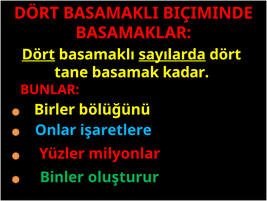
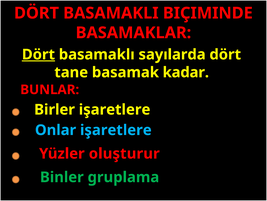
sayılarda underline: present -> none
Birler bölüğünü: bölüğünü -> işaretlere
milyonlar: milyonlar -> oluşturur
oluşturur: oluşturur -> gruplama
